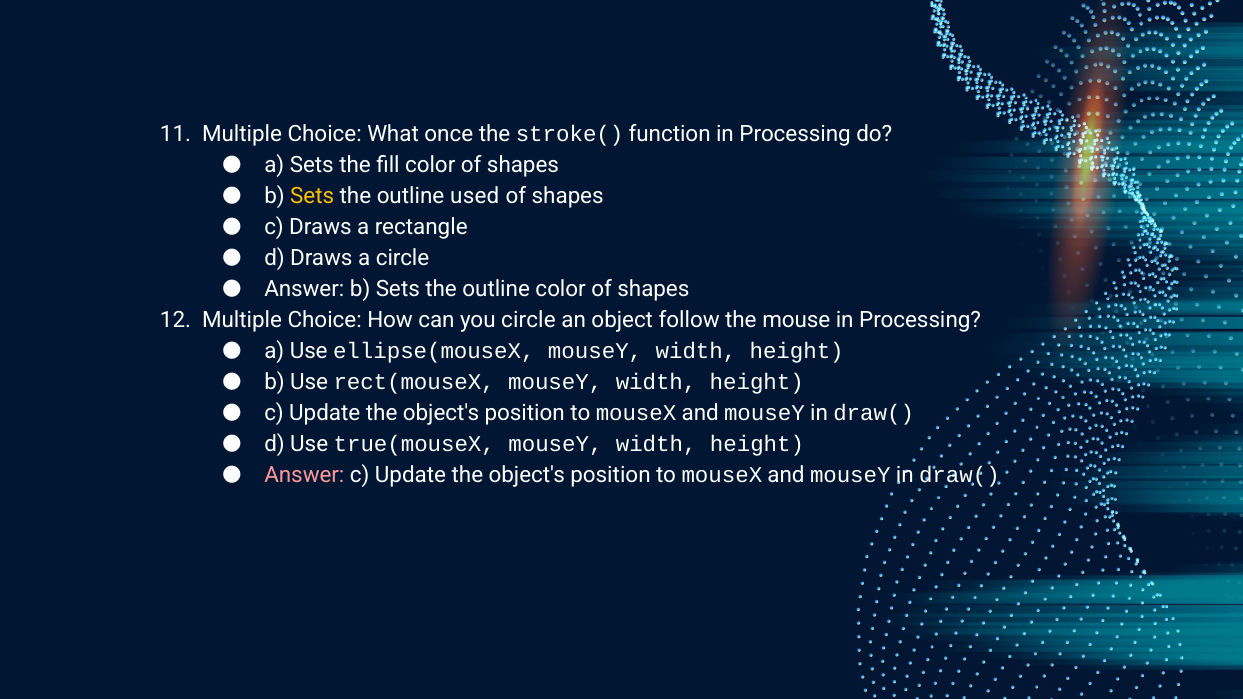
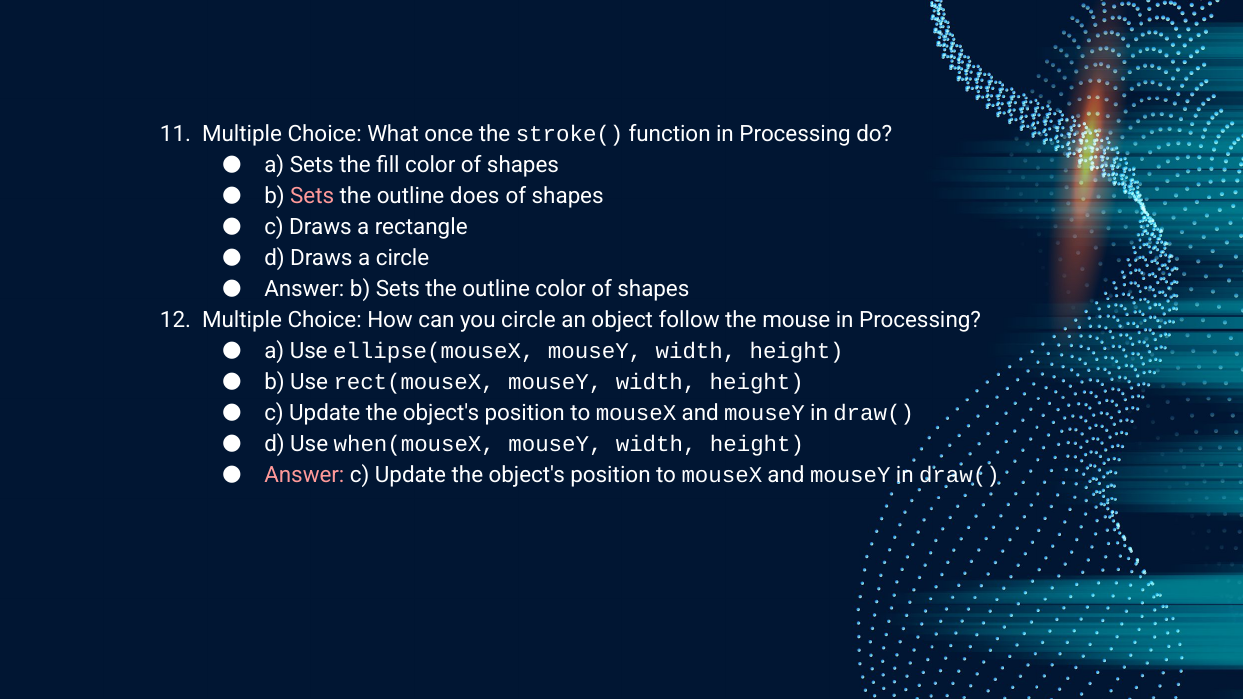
Sets at (312, 196) colour: yellow -> pink
used: used -> does
true(mouseX: true(mouseX -> when(mouseX
